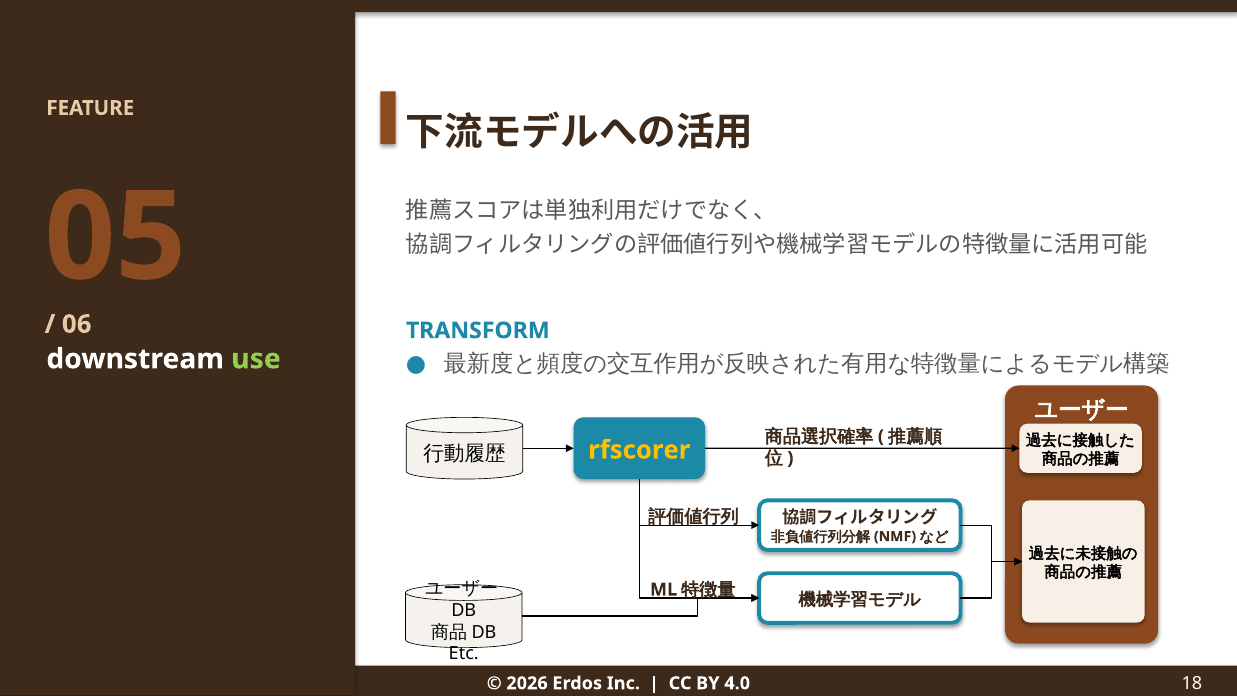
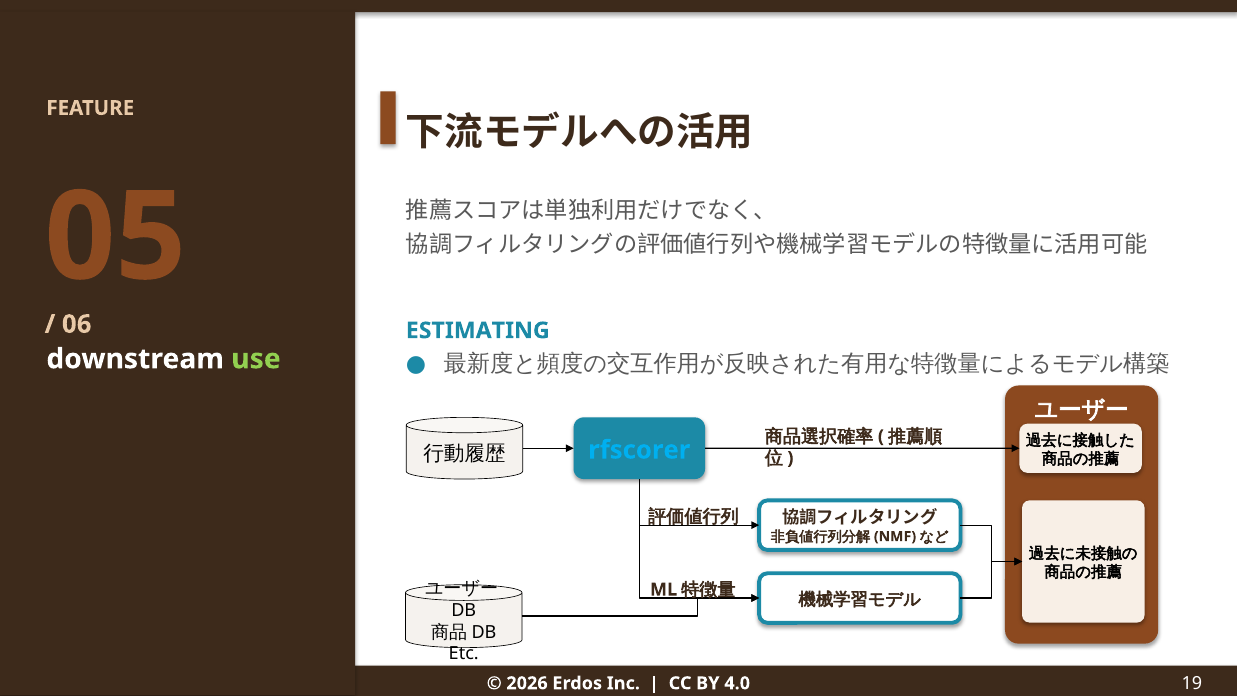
TRANSFORM: TRANSFORM -> ESTIMATING
rfscorer colour: yellow -> light blue
18: 18 -> 19
